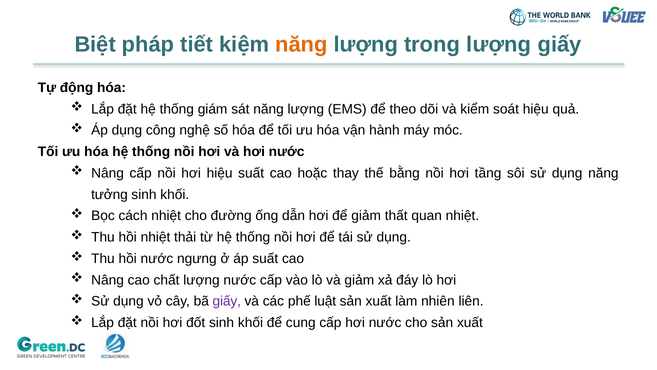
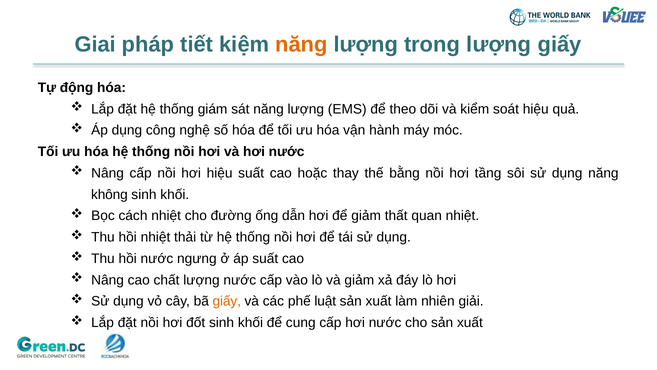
Biệt: Biệt -> Giai
tưởng: tưởng -> không
giấy at (227, 301) colour: purple -> orange
liên: liên -> giải
